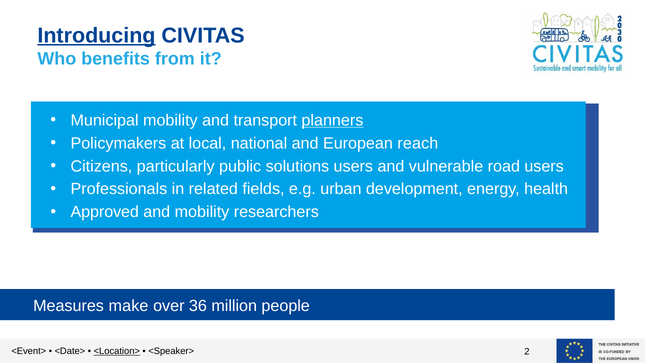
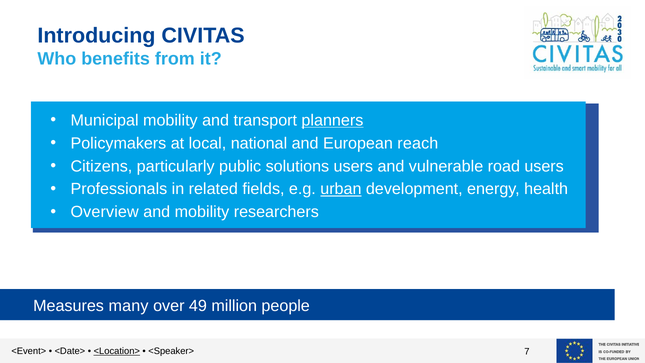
Introducing underline: present -> none
urban underline: none -> present
Approved: Approved -> Overview
make: make -> many
36: 36 -> 49
2: 2 -> 7
